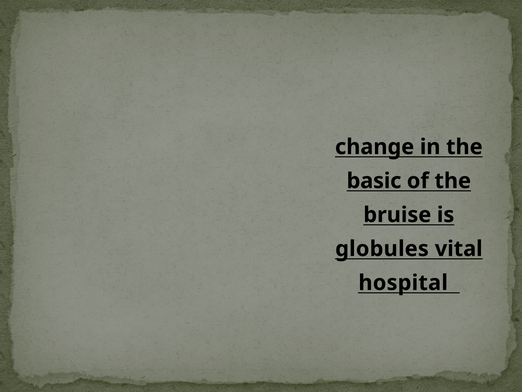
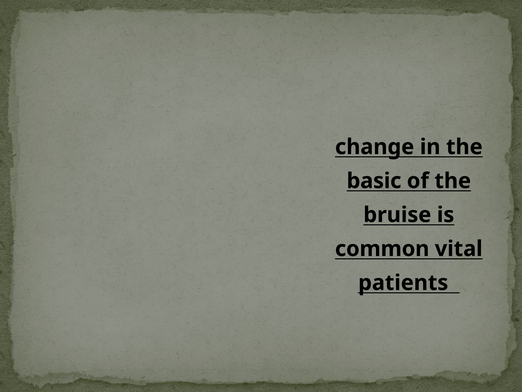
globules: globules -> common
hospital: hospital -> patients
